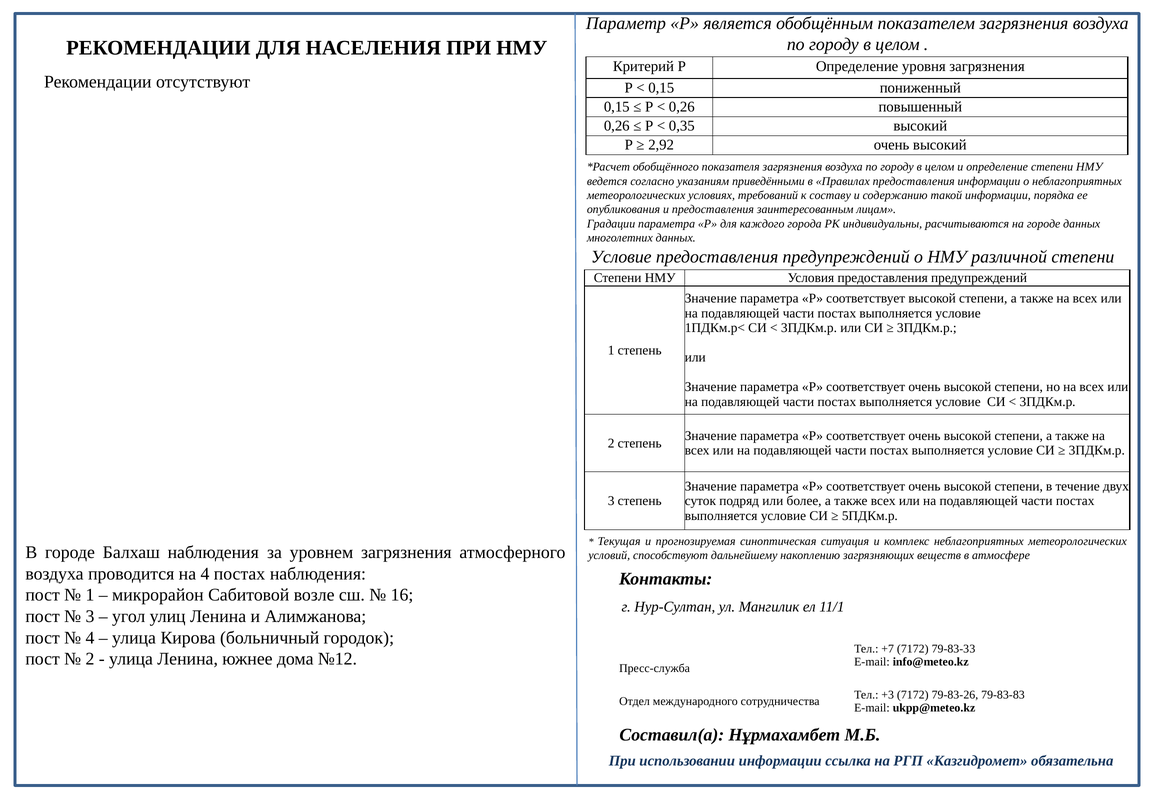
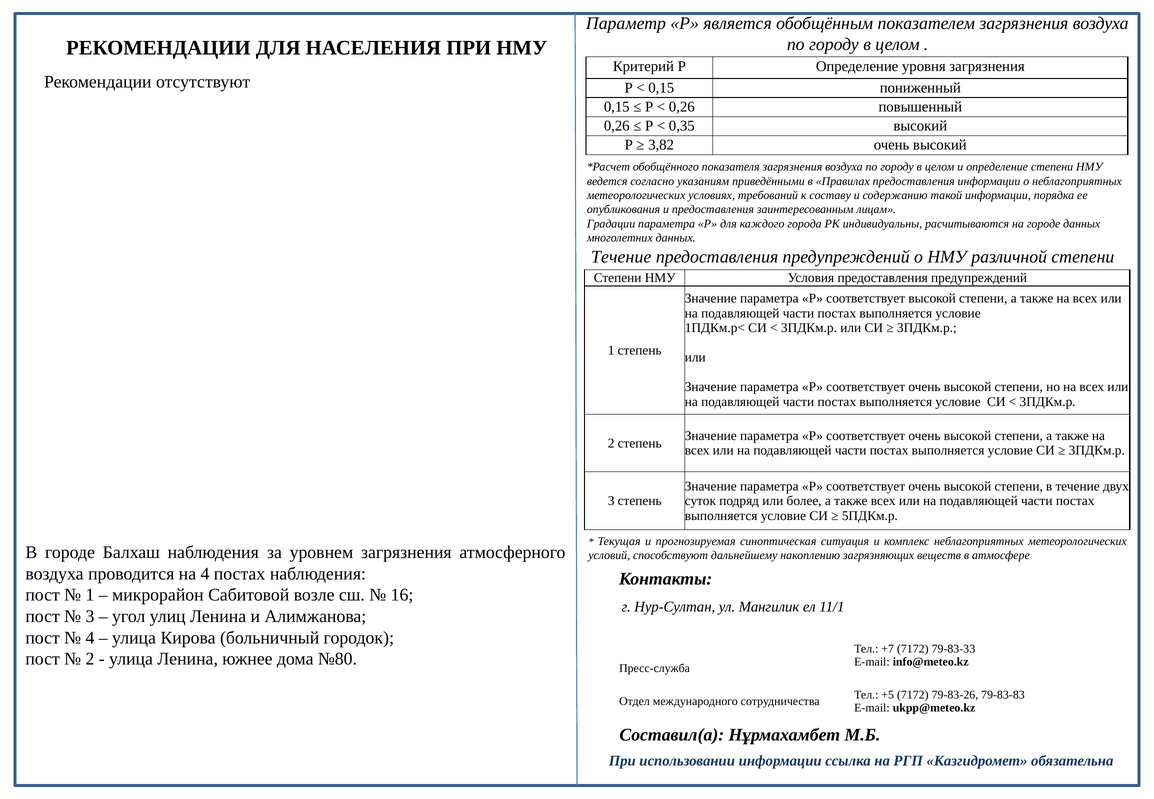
2,92: 2,92 -> 3,82
Условие at (621, 257): Условие -> Течение
№12: №12 -> №80
+3: +3 -> +5
